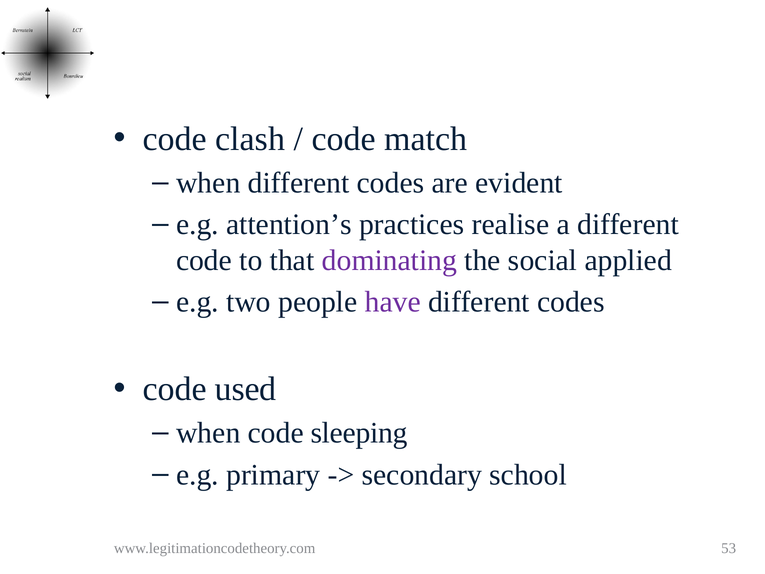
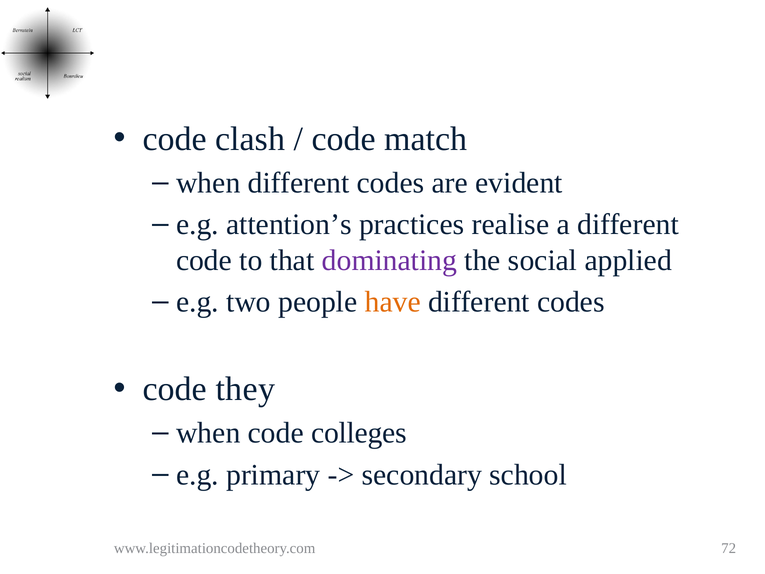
have colour: purple -> orange
used: used -> they
sleeping: sleeping -> colleges
53: 53 -> 72
